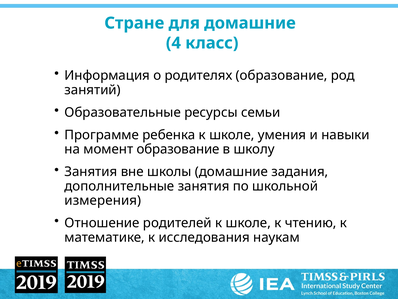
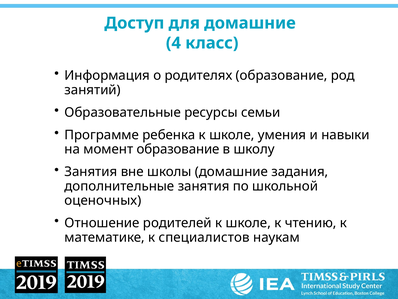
Стране: Стране -> Доступ
измерения: измерения -> оценочных
исследования: исследования -> специалистов
